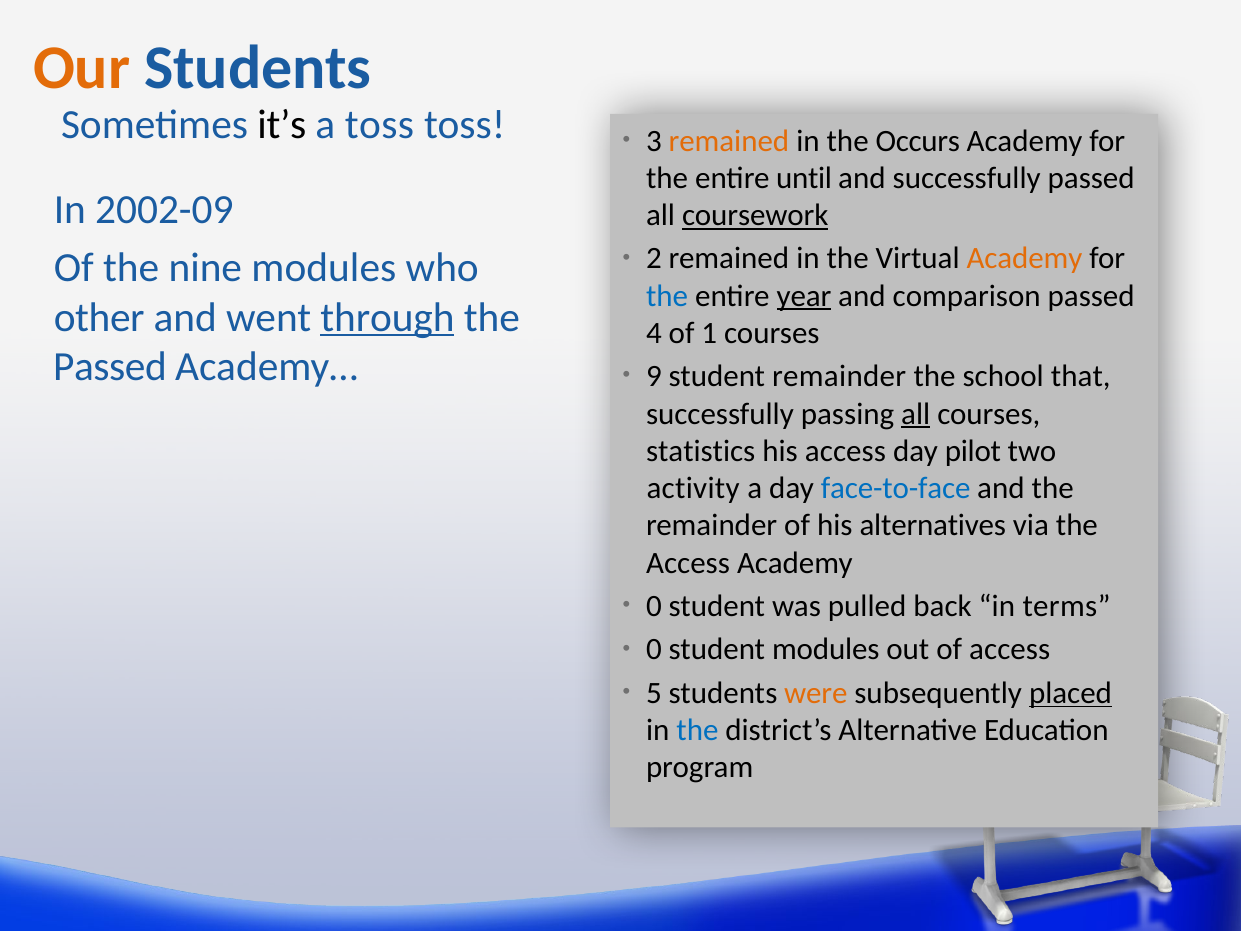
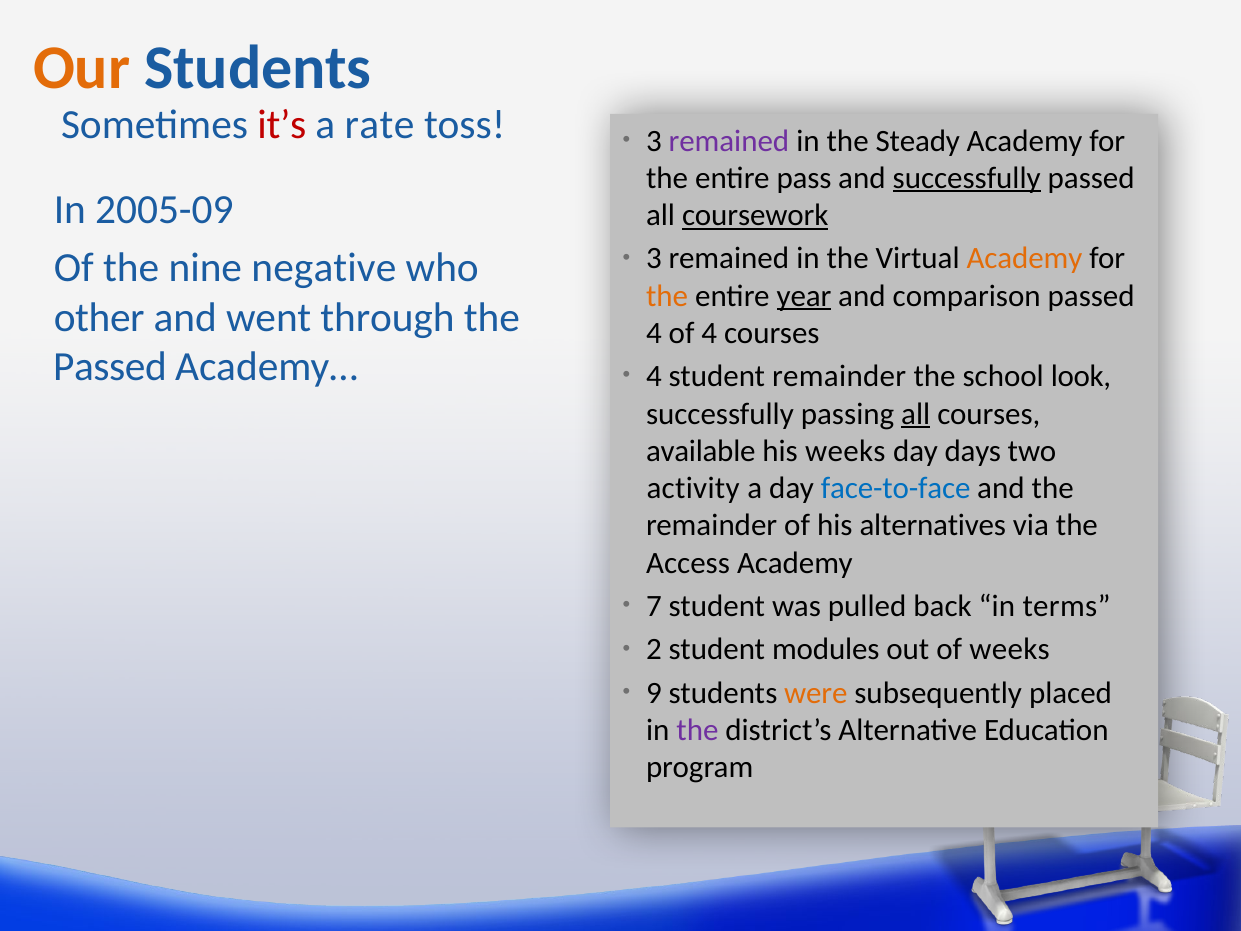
it’s colour: black -> red
a toss: toss -> rate
remained at (729, 141) colour: orange -> purple
Occurs: Occurs -> Steady
until: until -> pass
successfully at (967, 178) underline: none -> present
2002-09: 2002-09 -> 2005-09
2 at (654, 259): 2 -> 3
nine modules: modules -> negative
the at (667, 296) colour: blue -> orange
through underline: present -> none
of 1: 1 -> 4
9 at (654, 377): 9 -> 4
that: that -> look
statistics: statistics -> available
his access: access -> weeks
pilot: pilot -> days
0 at (654, 606): 0 -> 7
0 at (654, 650): 0 -> 2
of access: access -> weeks
5: 5 -> 9
placed underline: present -> none
the at (697, 730) colour: blue -> purple
